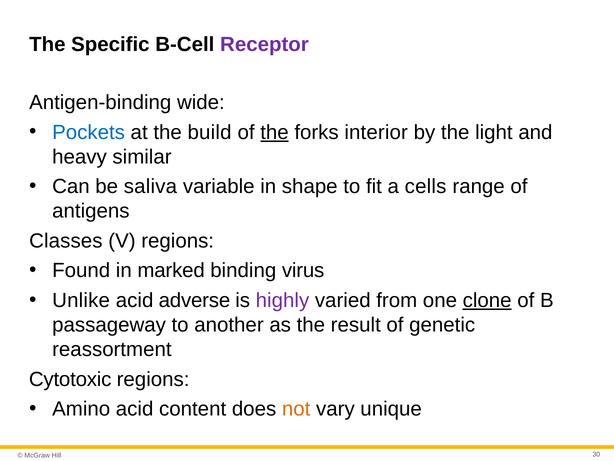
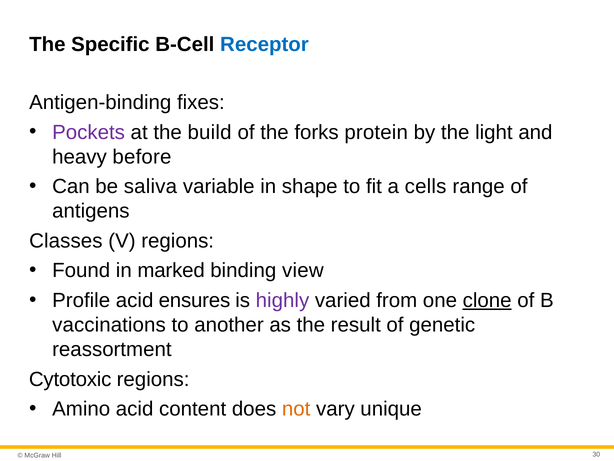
Receptor colour: purple -> blue
wide: wide -> fixes
Pockets colour: blue -> purple
the at (275, 132) underline: present -> none
interior: interior -> protein
similar: similar -> before
virus: virus -> view
Unlike: Unlike -> Profile
adverse: adverse -> ensures
passageway: passageway -> vaccinations
